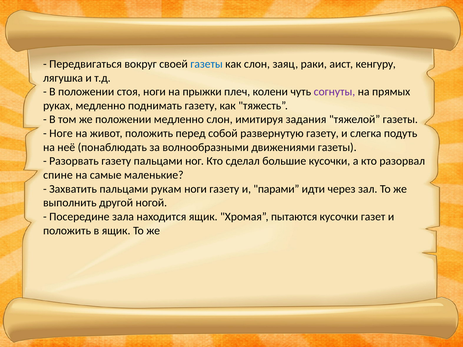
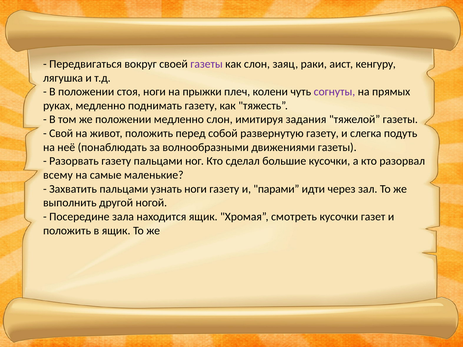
газеты at (207, 64) colour: blue -> purple
Ноге: Ноге -> Свой
спине: спине -> всему
рукам: рукам -> узнать
пытаются: пытаются -> смотреть
